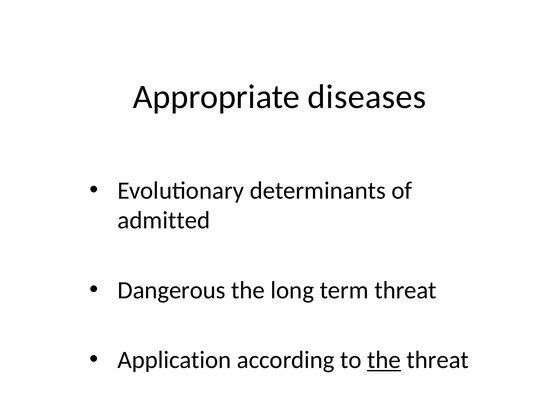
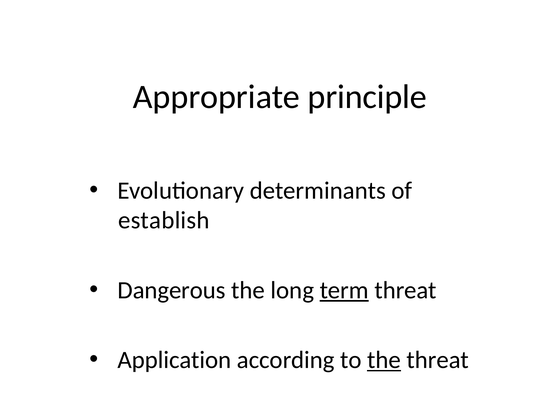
diseases: diseases -> principle
admitted: admitted -> establish
term underline: none -> present
